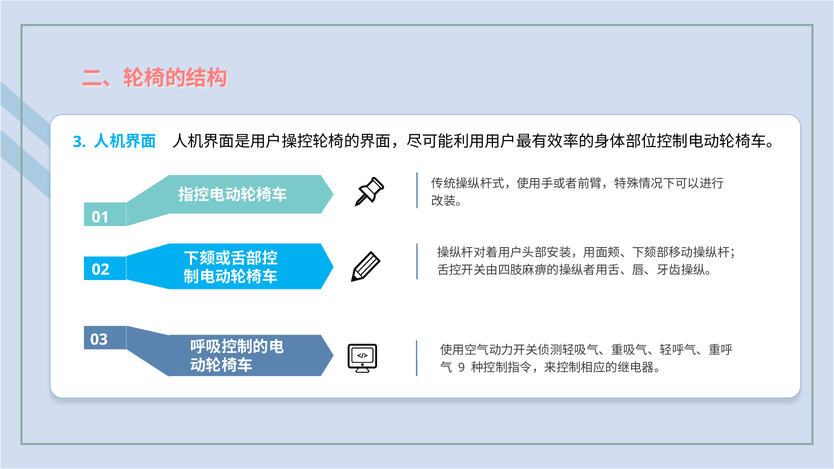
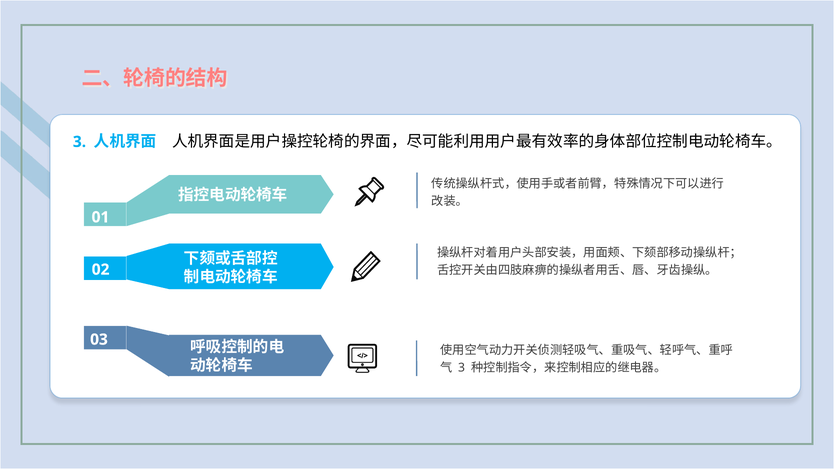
9 at (462, 368): 9 -> 3
